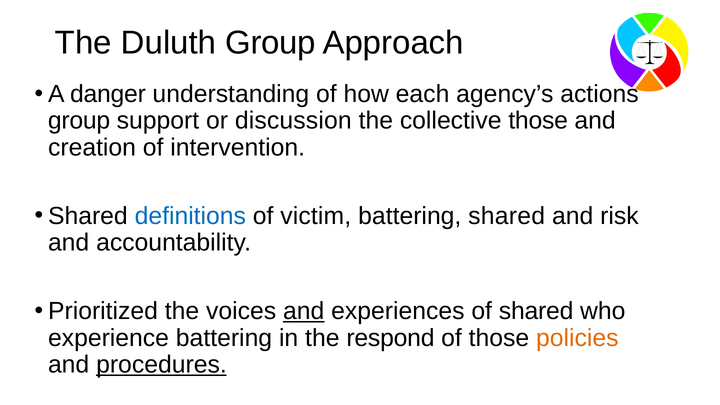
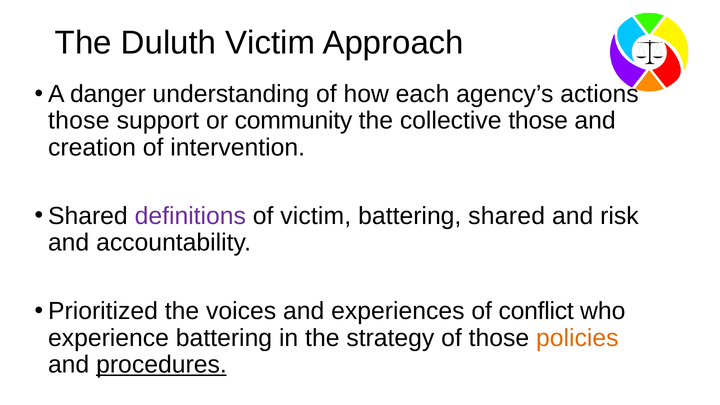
Duluth Group: Group -> Victim
group at (79, 121): group -> those
discussion: discussion -> community
definitions colour: blue -> purple
and at (304, 311) underline: present -> none
of shared: shared -> conflict
respond: respond -> strategy
